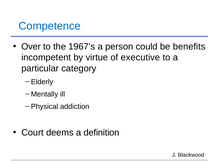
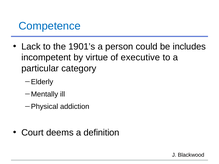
Over: Over -> Lack
1967’s: 1967’s -> 1901’s
benefits: benefits -> includes
